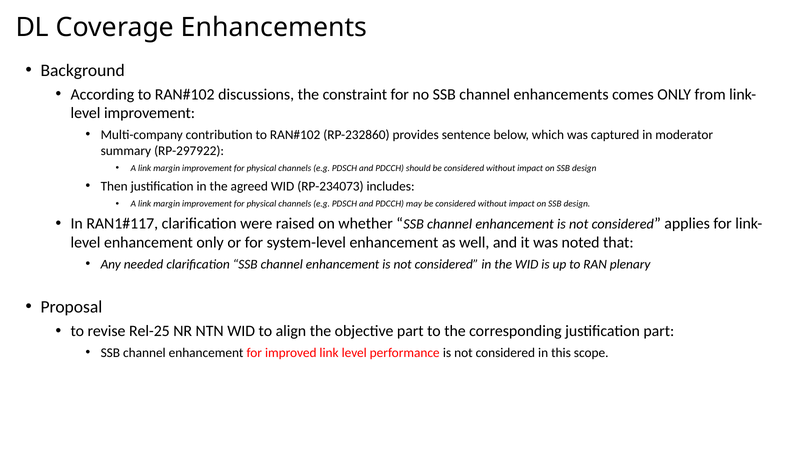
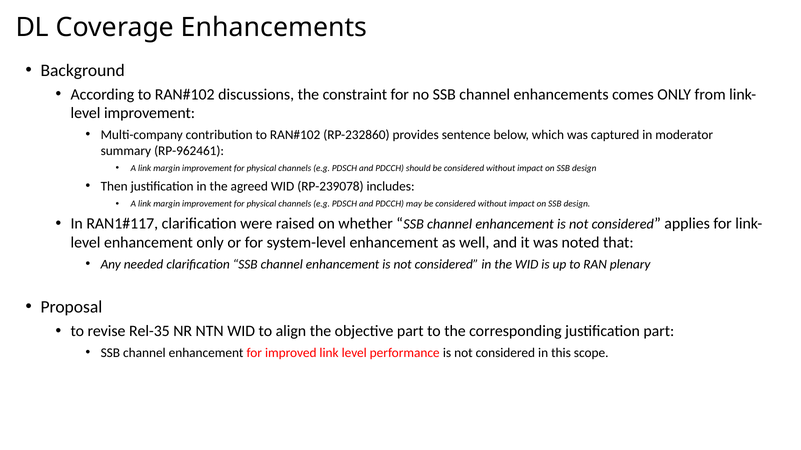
RP-297922: RP-297922 -> RP-962461
RP-234073: RP-234073 -> RP-239078
Rel-25: Rel-25 -> Rel-35
